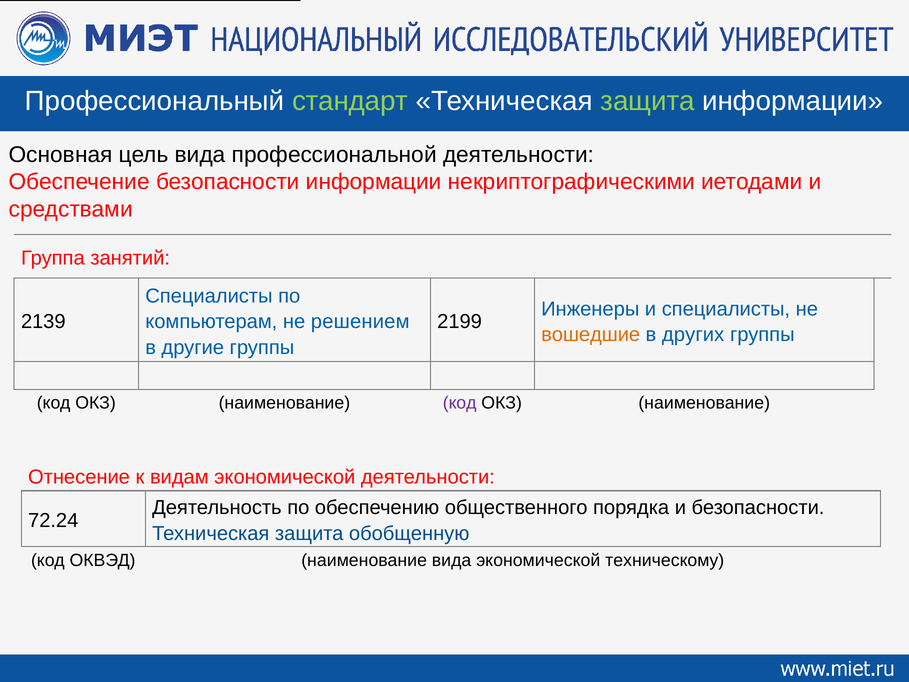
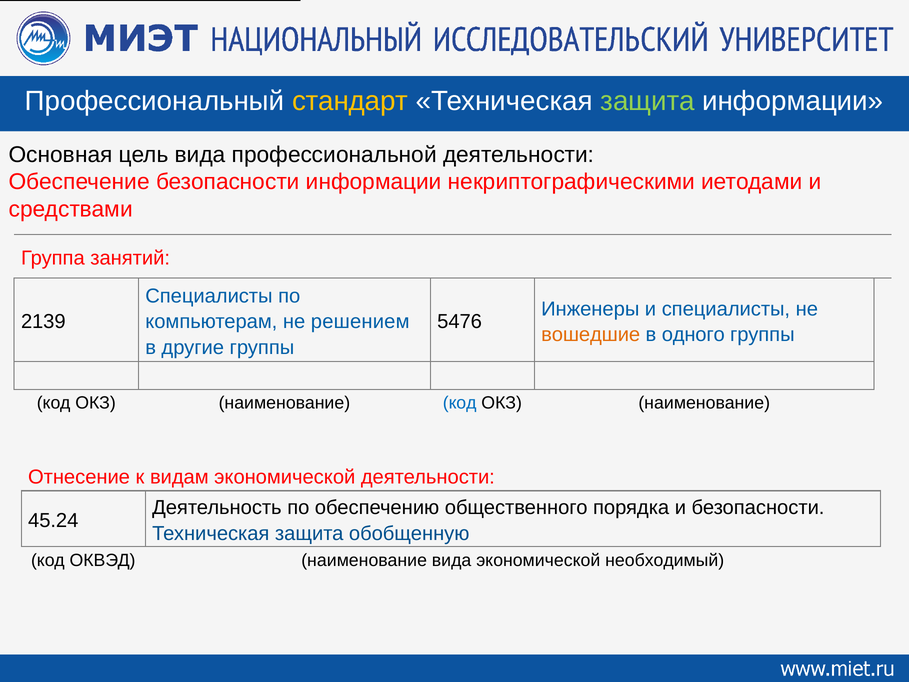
стандарт colour: light green -> yellow
2199: 2199 -> 5476
других: других -> одного
код at (460, 403) colour: purple -> blue
72.24: 72.24 -> 45.24
техническому: техническому -> необходимый
